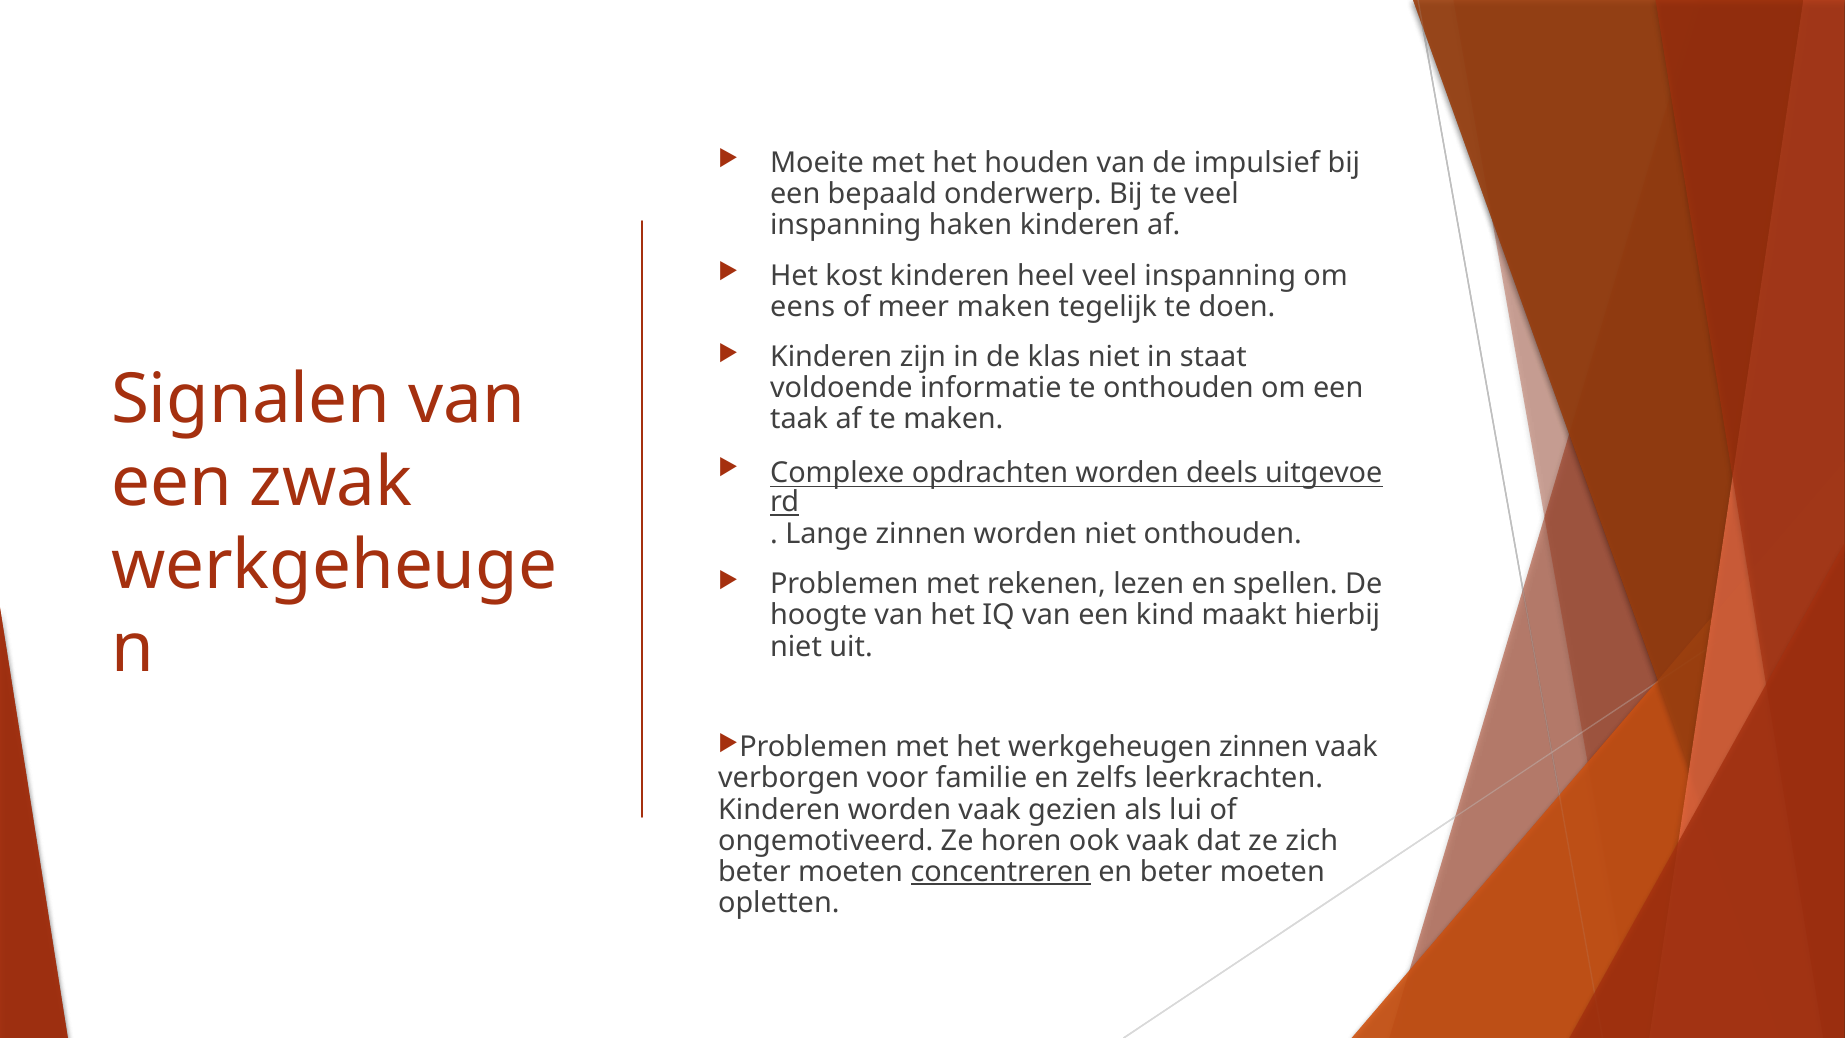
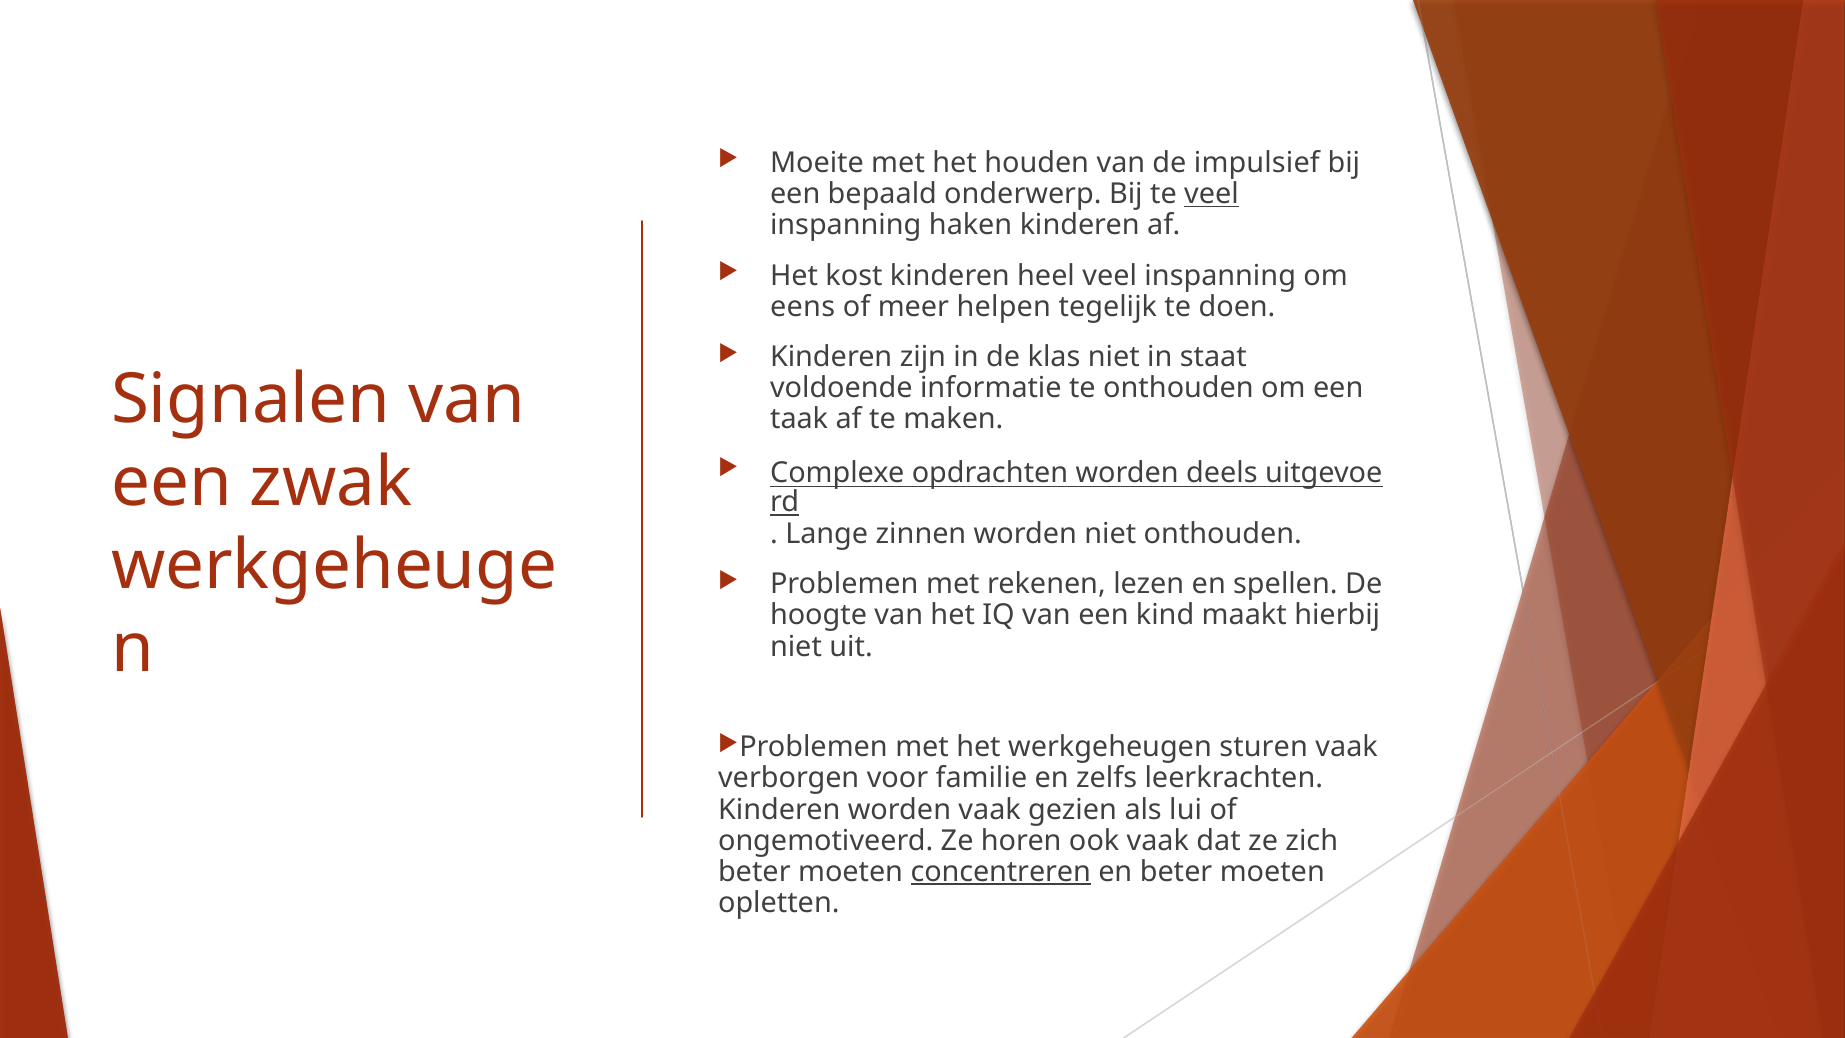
veel at (1211, 194) underline: none -> present
meer maken: maken -> helpen
werkgeheugen zinnen: zinnen -> sturen
